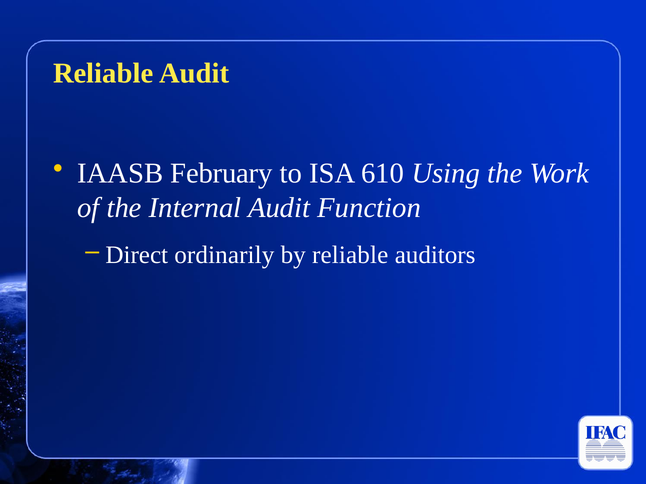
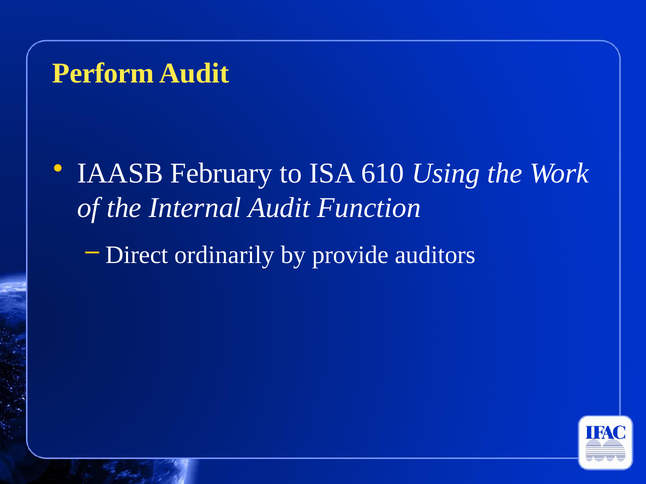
Reliable at (103, 73): Reliable -> Perform
by reliable: reliable -> provide
